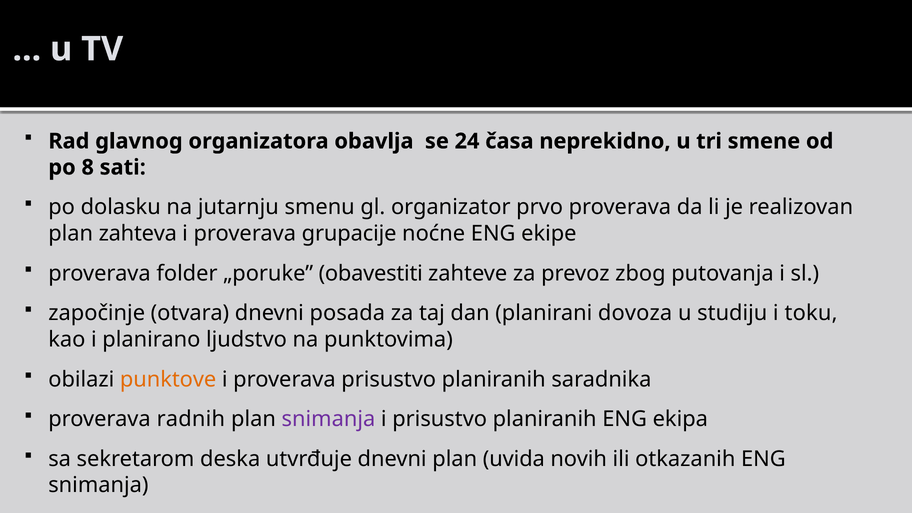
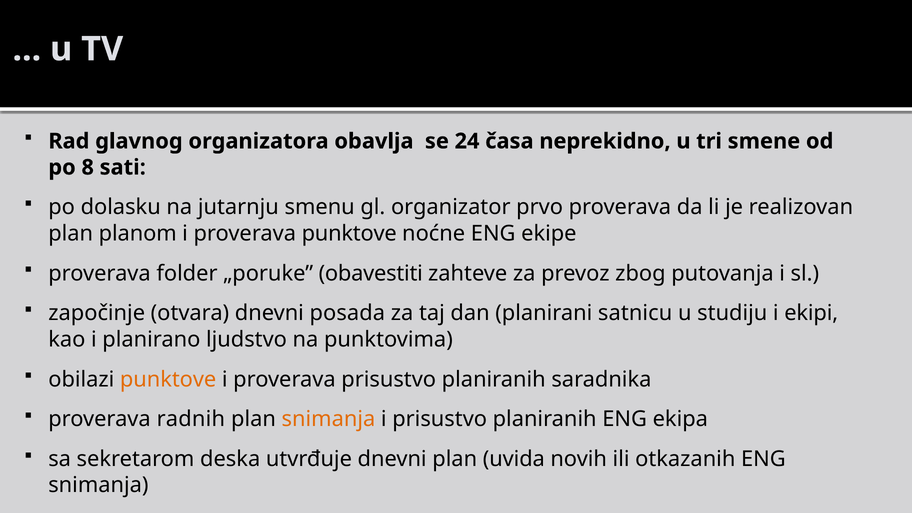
zahteva: zahteva -> planom
proverava grupacije: grupacije -> punktove
dovoza: dovoza -> satnicu
toku: toku -> ekipi
snimanja at (328, 419) colour: purple -> orange
